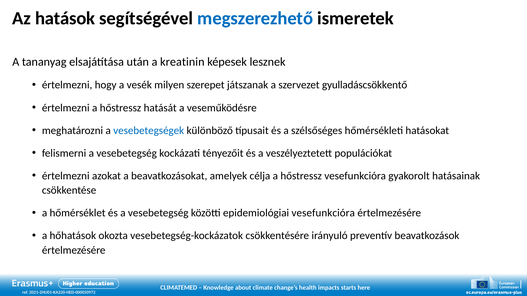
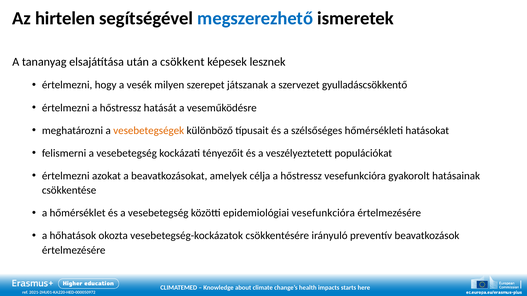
hatások: hatások -> hirtelen
kreatinin: kreatinin -> csökkent
vesebetegségek colour: blue -> orange
